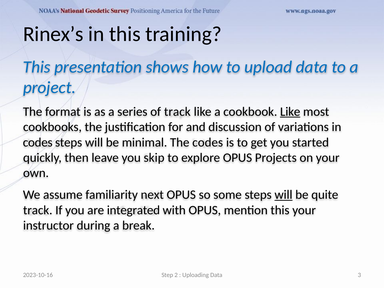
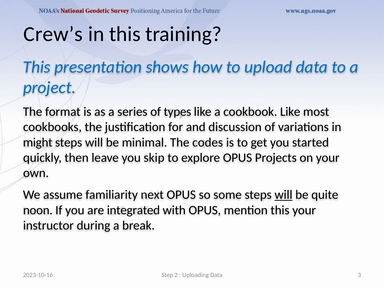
Rinex’s: Rinex’s -> Crew’s
of track: track -> types
Like at (290, 112) underline: present -> none
codes at (38, 142): codes -> might
track at (38, 210): track -> noon
